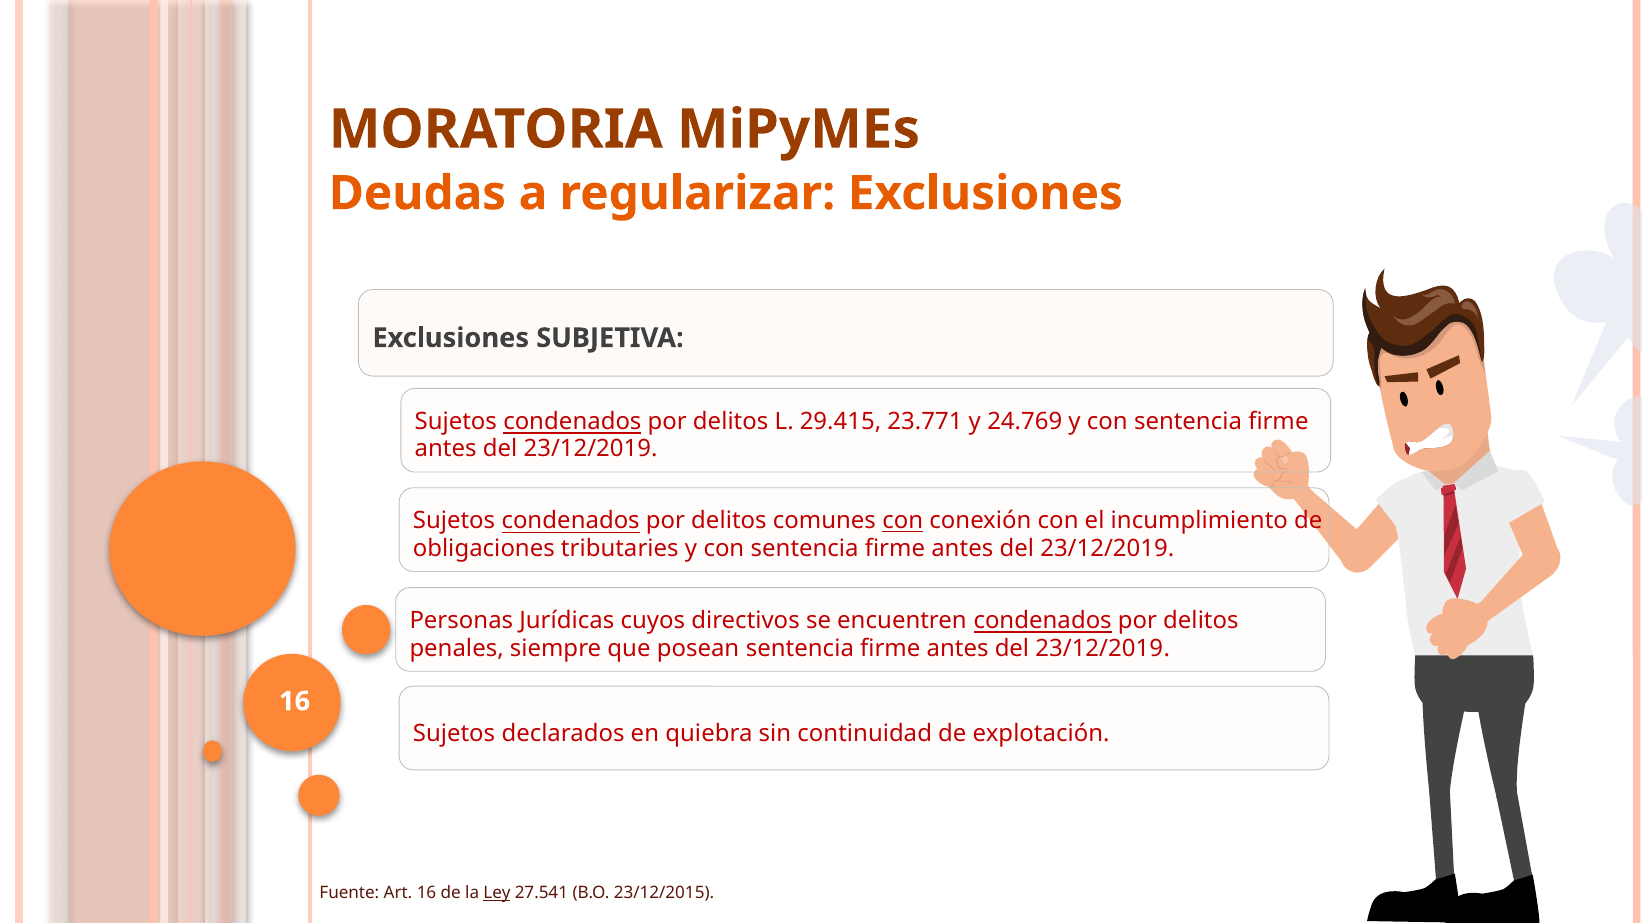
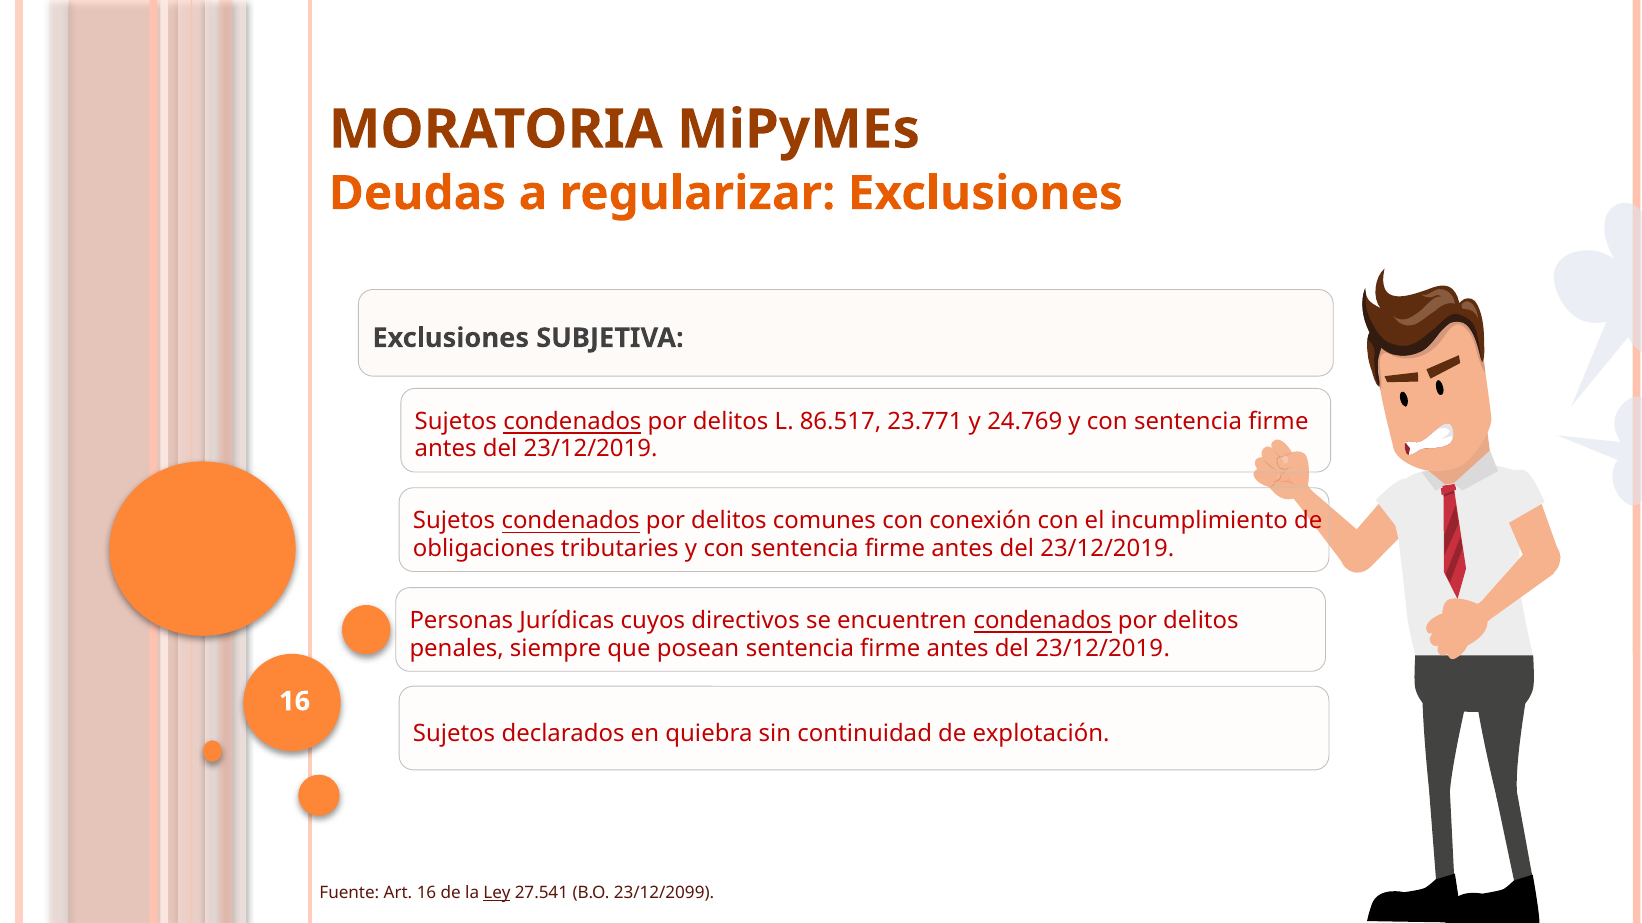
29.415: 29.415 -> 86.517
con at (903, 521) underline: present -> none
23/12/2015: 23/12/2015 -> 23/12/2099
